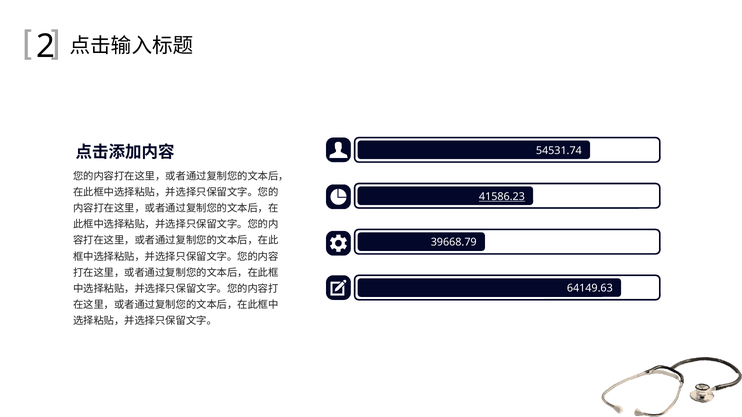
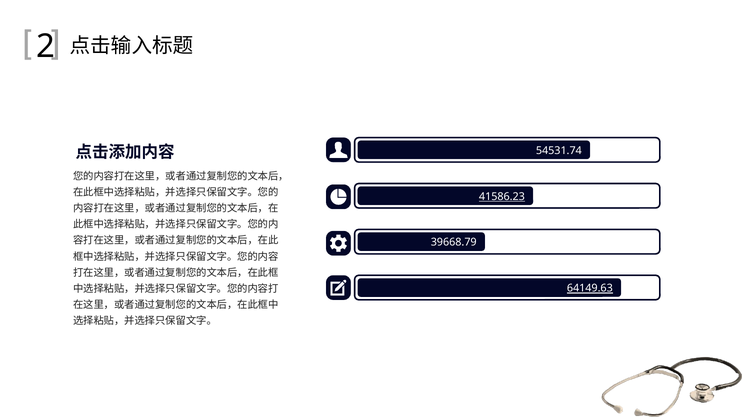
64149.63 underline: none -> present
